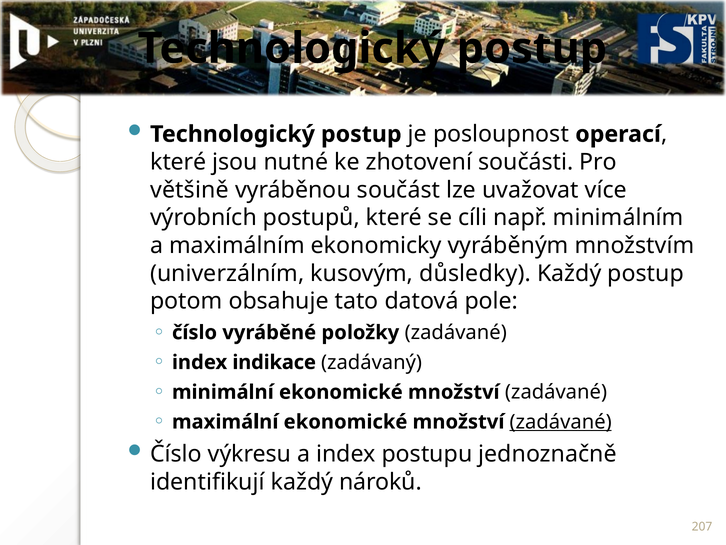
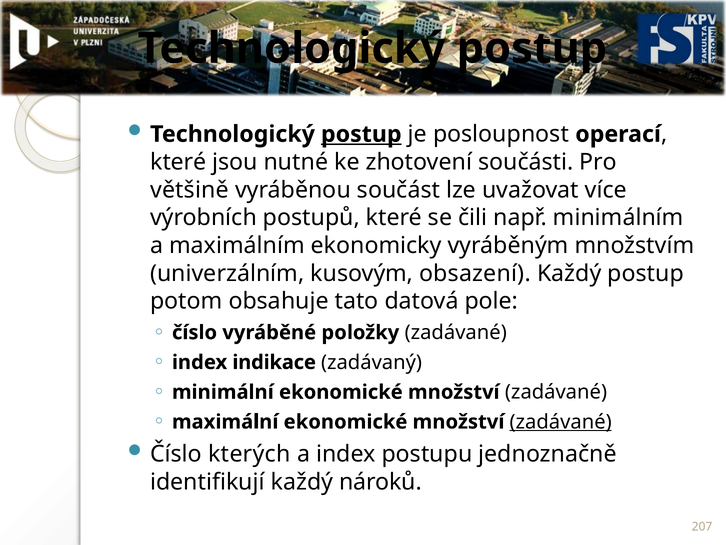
postup at (361, 134) underline: none -> present
cíli: cíli -> čili
důsledky: důsledky -> obsazení
výkresu: výkresu -> kterých
